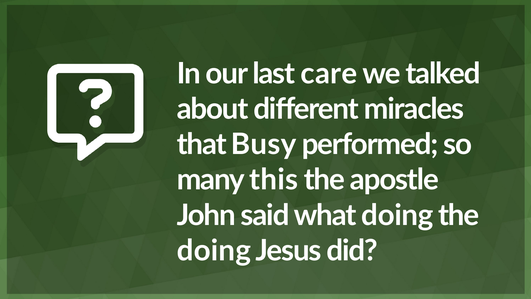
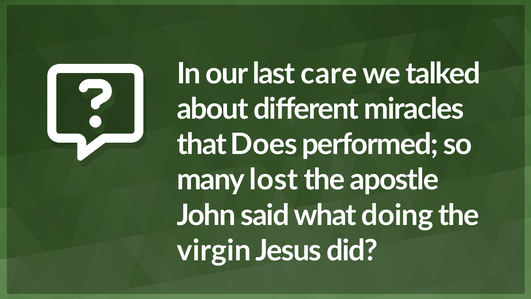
Busy: Busy -> Does
this: this -> lost
doing at (214, 251): doing -> virgin
